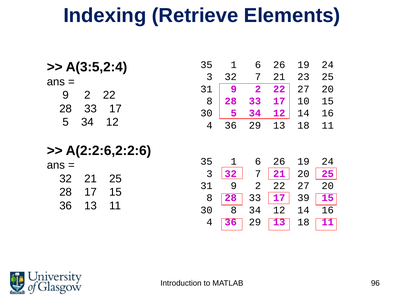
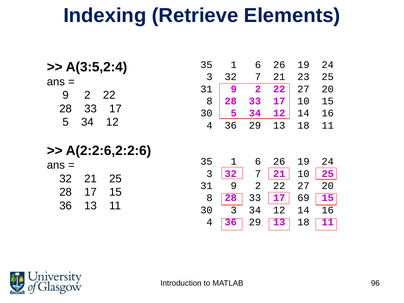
21 20: 20 -> 10
39: 39 -> 69
30 8: 8 -> 3
